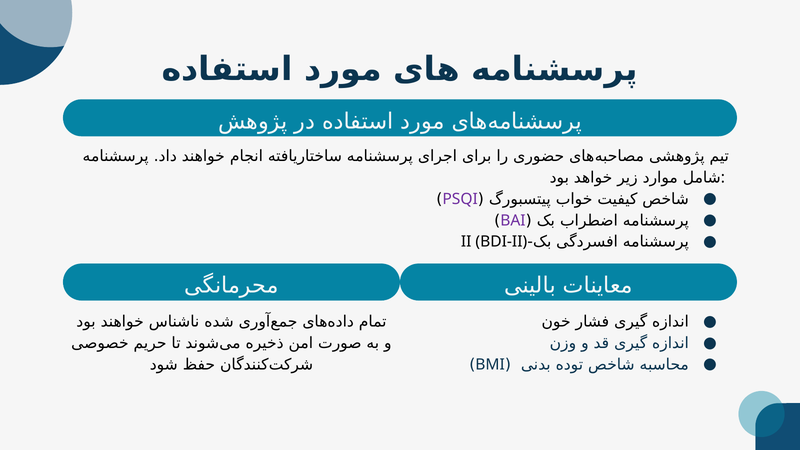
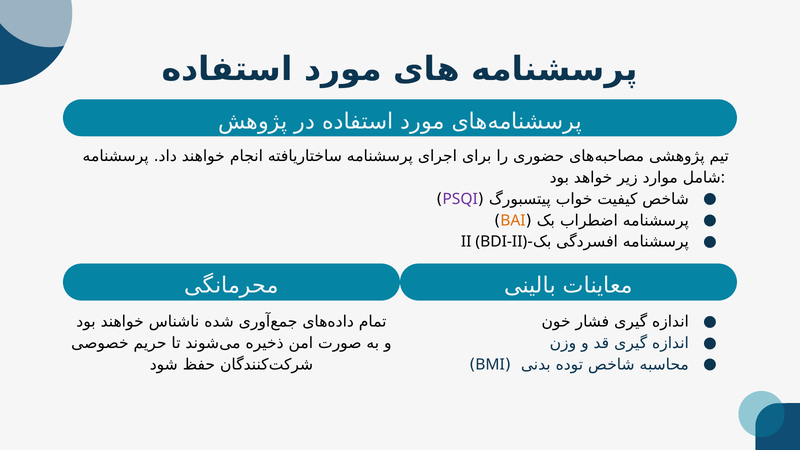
BAI colour: purple -> orange
